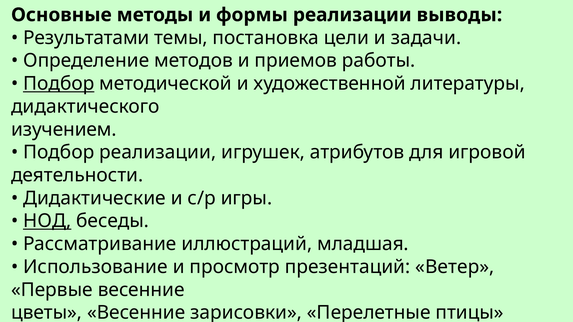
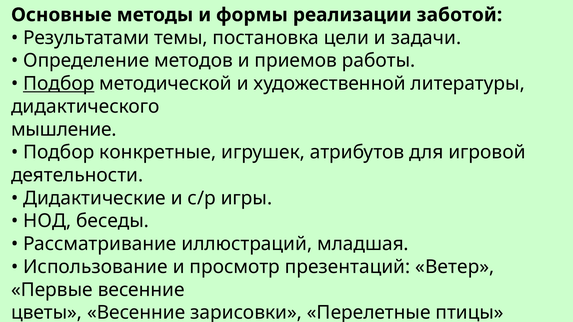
выводы: выводы -> заботой
изучением: изучением -> мышление
Подбор реализации: реализации -> конкретные
НОД underline: present -> none
